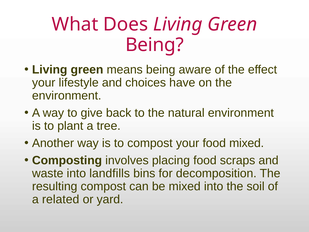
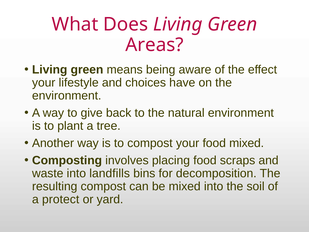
Being at (155, 45): Being -> Areas
related: related -> protect
